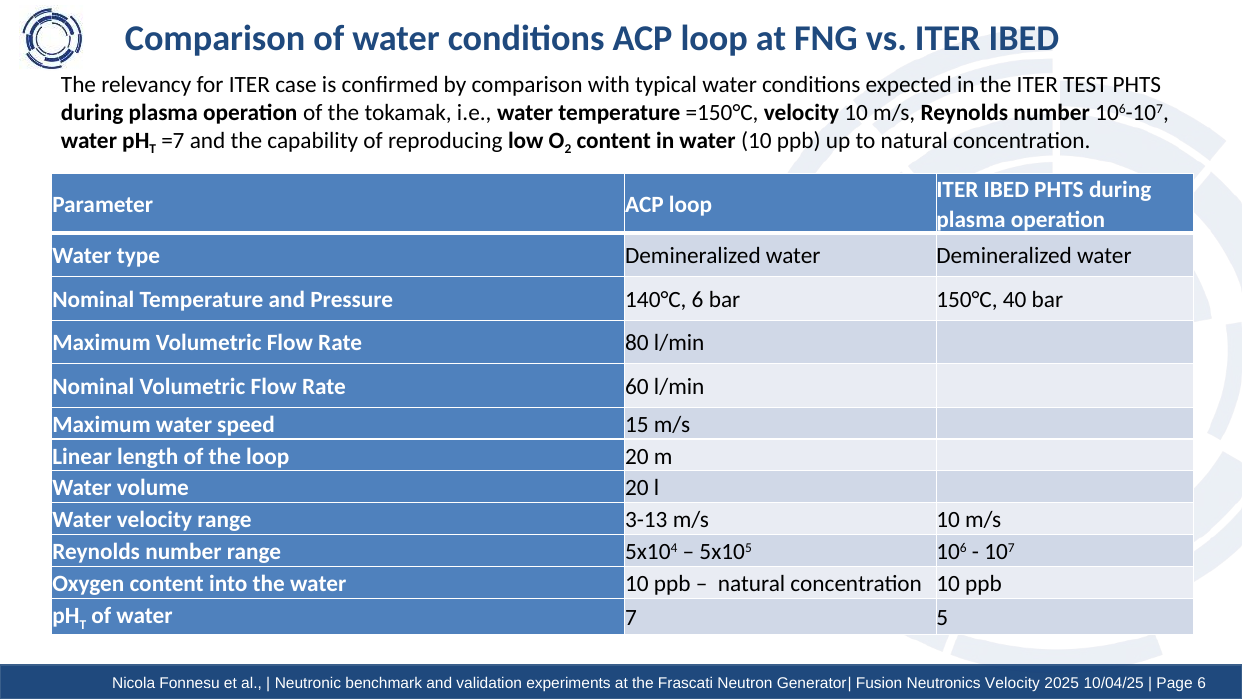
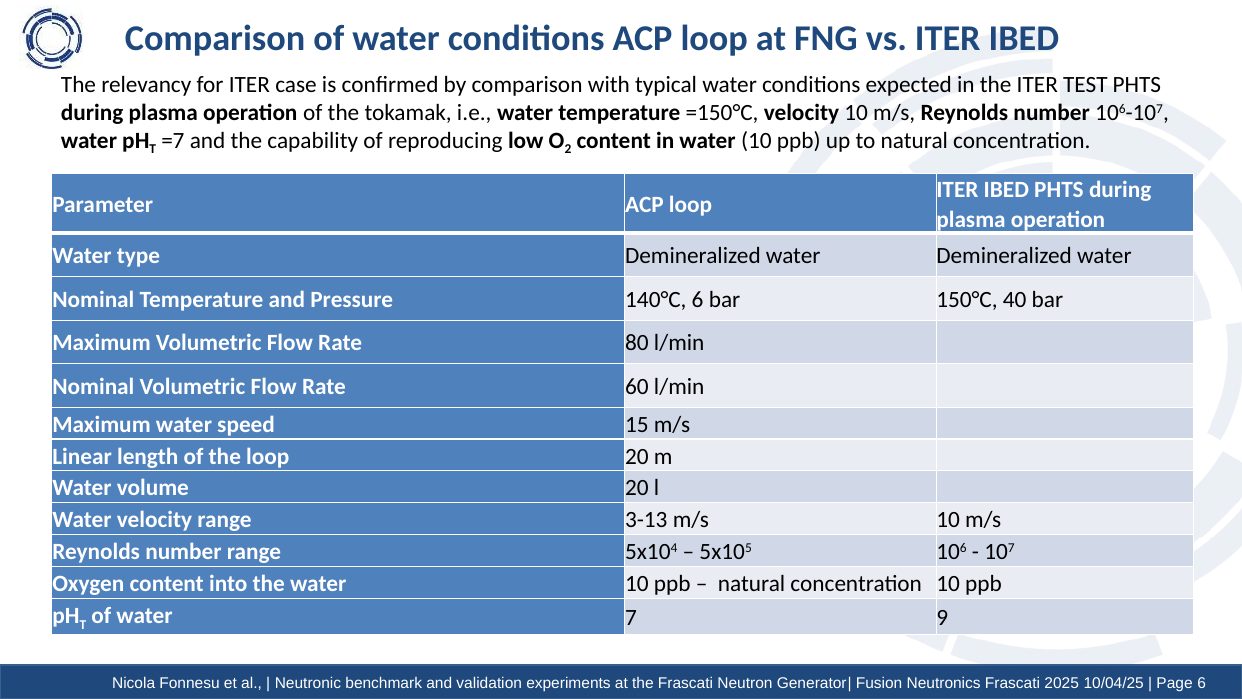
5: 5 -> 9
Neutronics Velocity: Velocity -> Frascati
